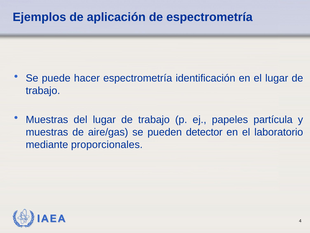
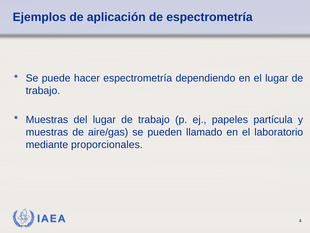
identificación: identificación -> dependiendo
detector: detector -> llamado
